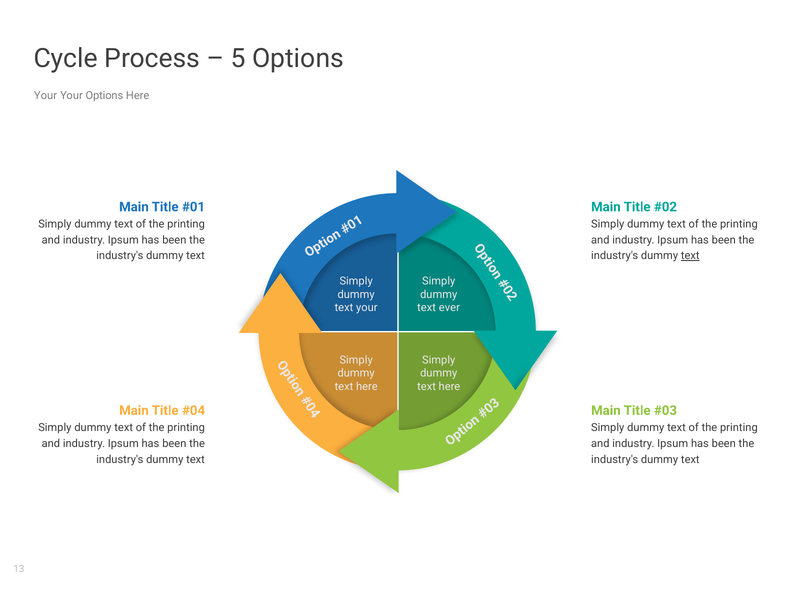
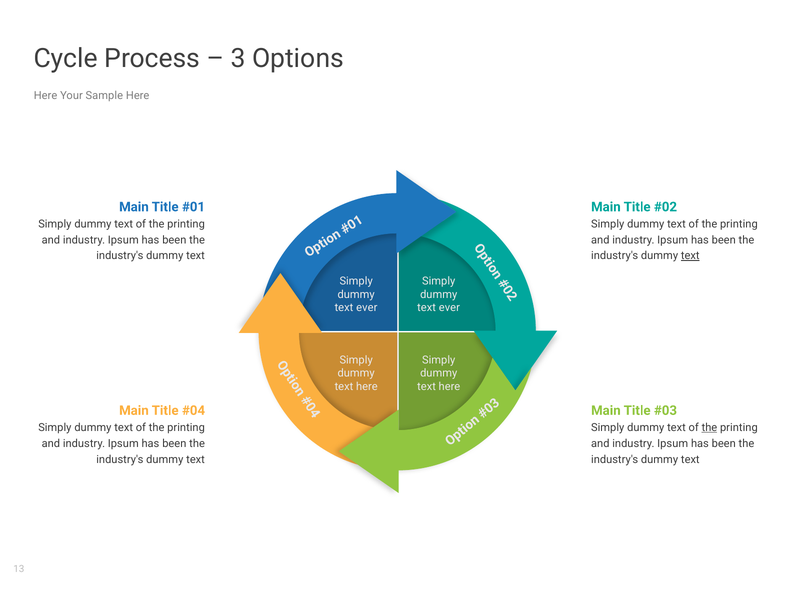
5 at (238, 58): 5 -> 3
Your at (45, 96): Your -> Here
Your Options: Options -> Sample
your at (367, 308): your -> ever
the at (709, 428) underline: none -> present
